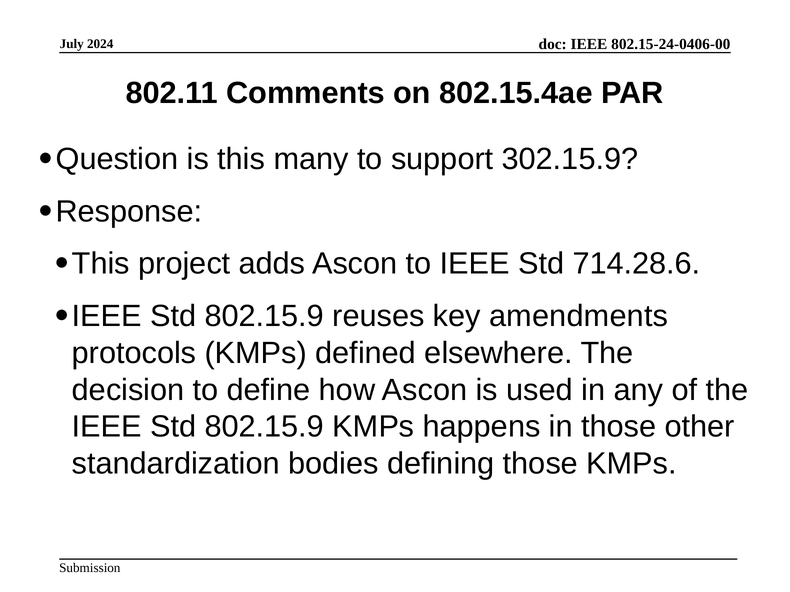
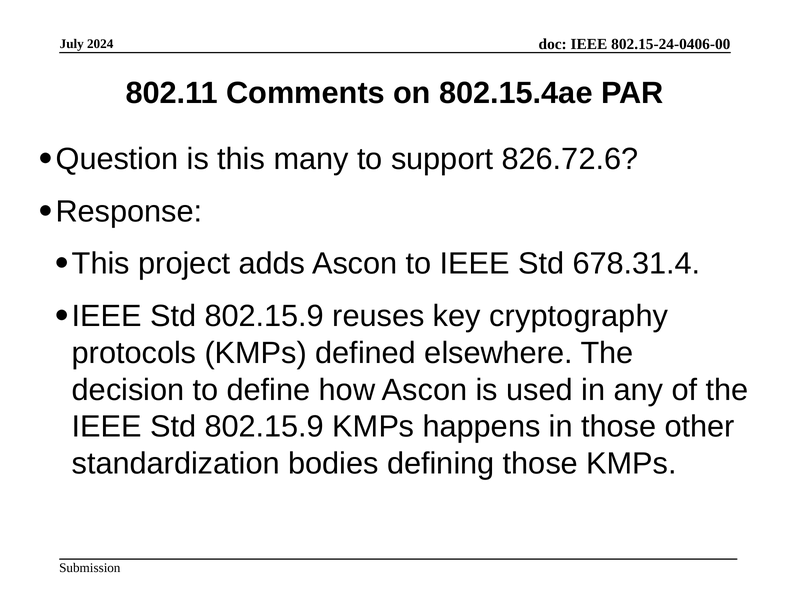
302.15.9: 302.15.9 -> 826.72.6
714.28.6: 714.28.6 -> 678.31.4
amendments: amendments -> cryptography
